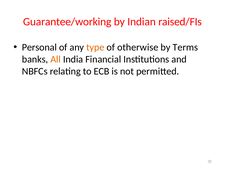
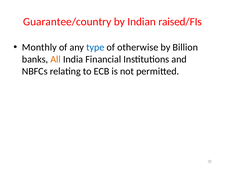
Guarantee/working: Guarantee/working -> Guarantee/country
Personal: Personal -> Monthly
type colour: orange -> blue
Terms: Terms -> Billion
